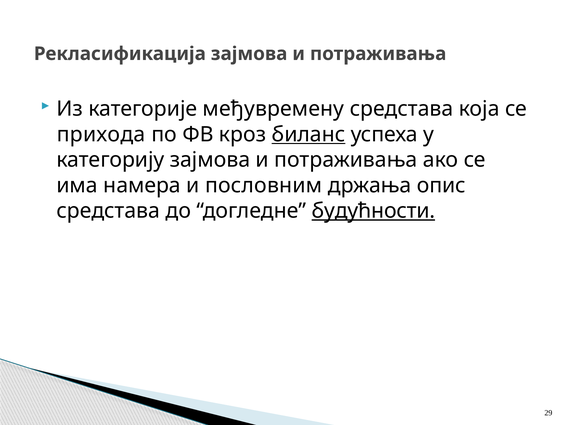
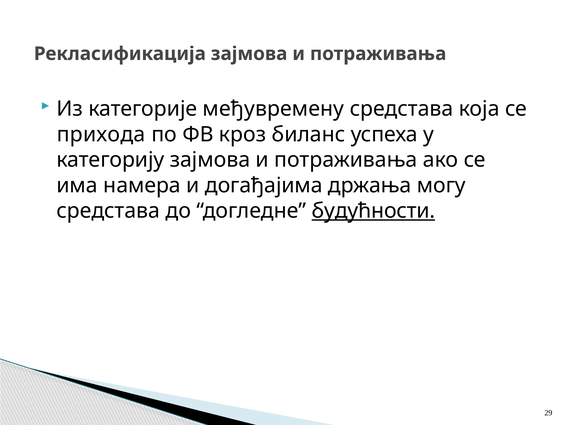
биланс underline: present -> none
пословним: пословним -> догађајима
опис: опис -> могу
